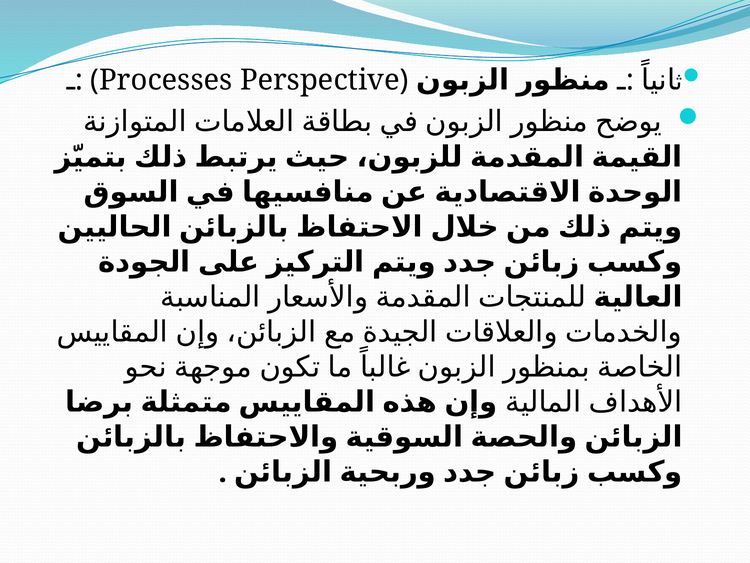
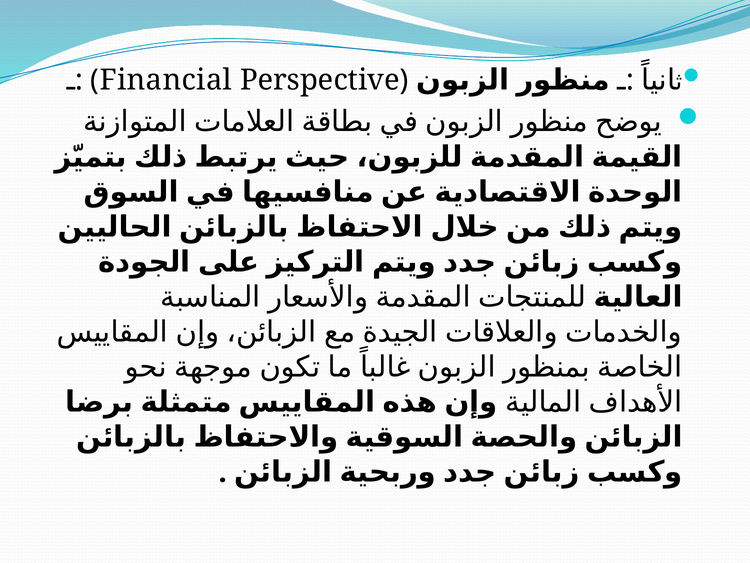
Processes: Processes -> Financial
